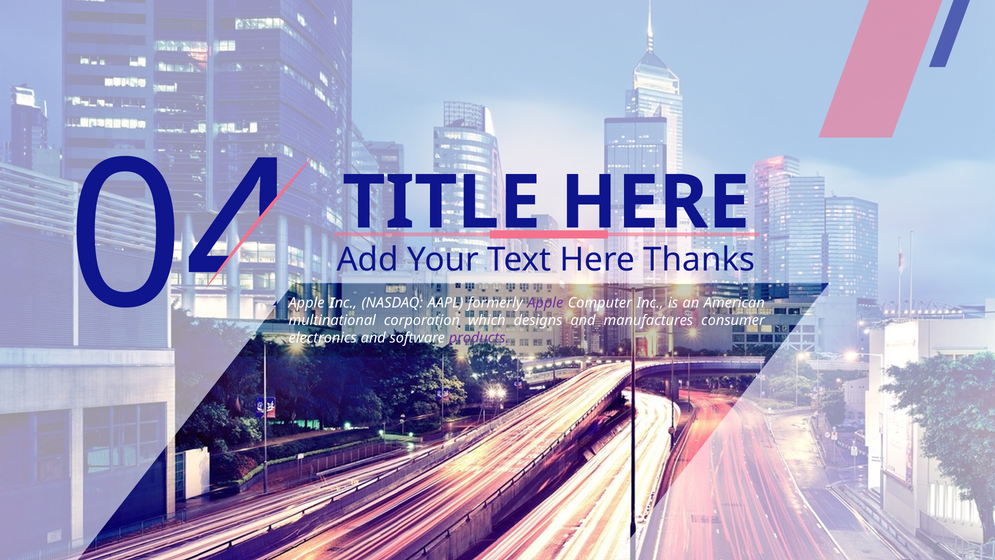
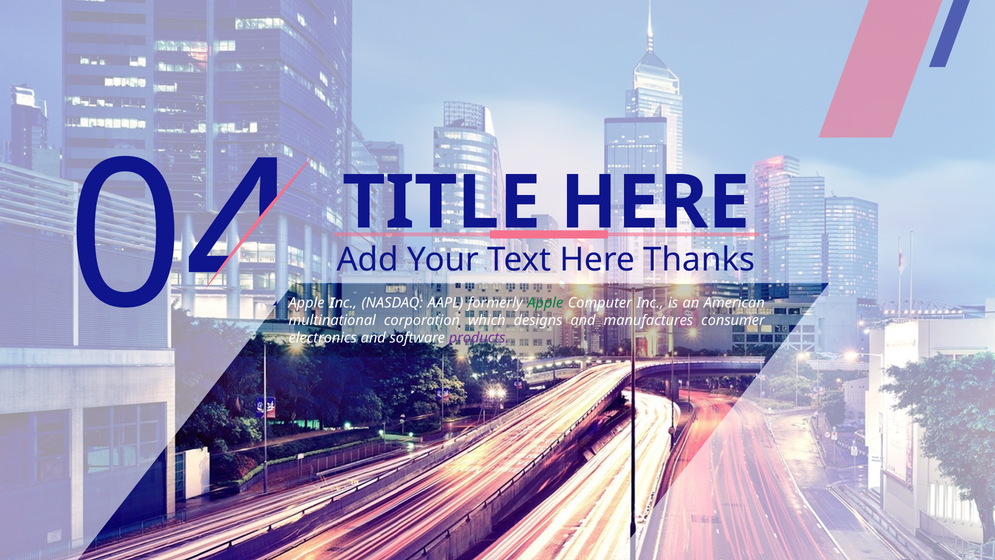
Apple at (545, 303) colour: purple -> green
